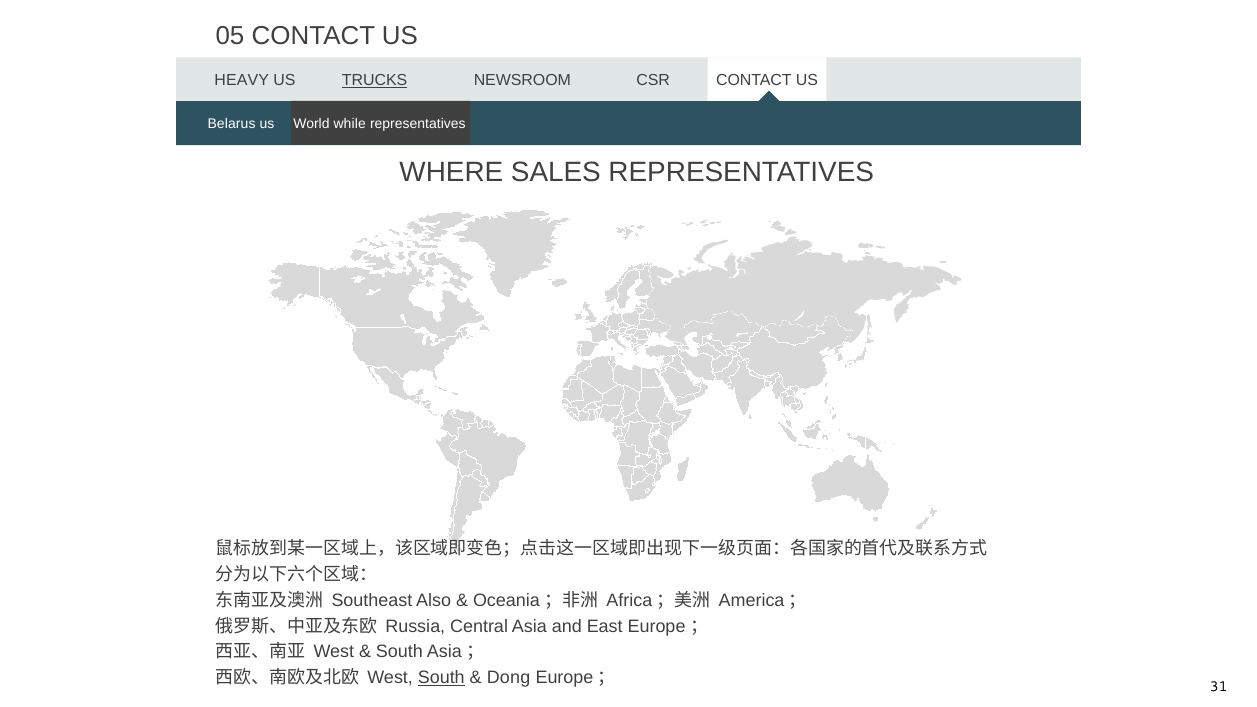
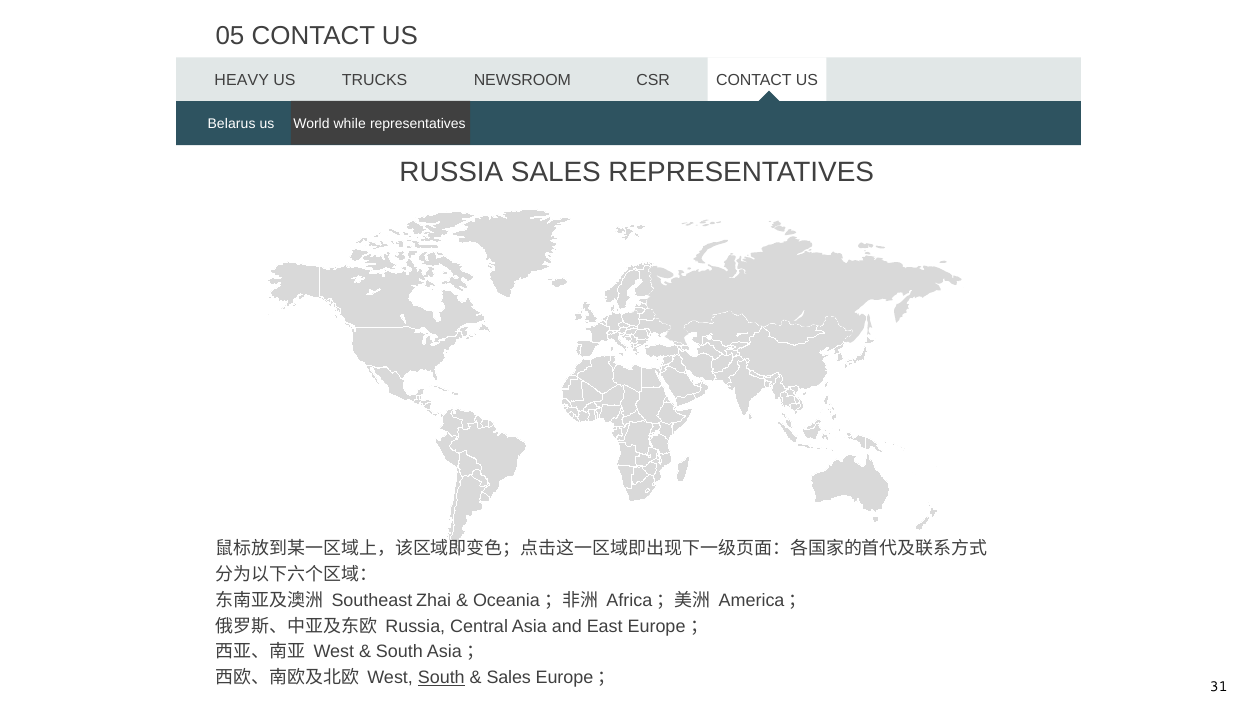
TRUCKS underline: present -> none
WHERE at (451, 172): WHERE -> RUSSIA
Also: Also -> Zhai
Dong at (509, 678): Dong -> Sales
